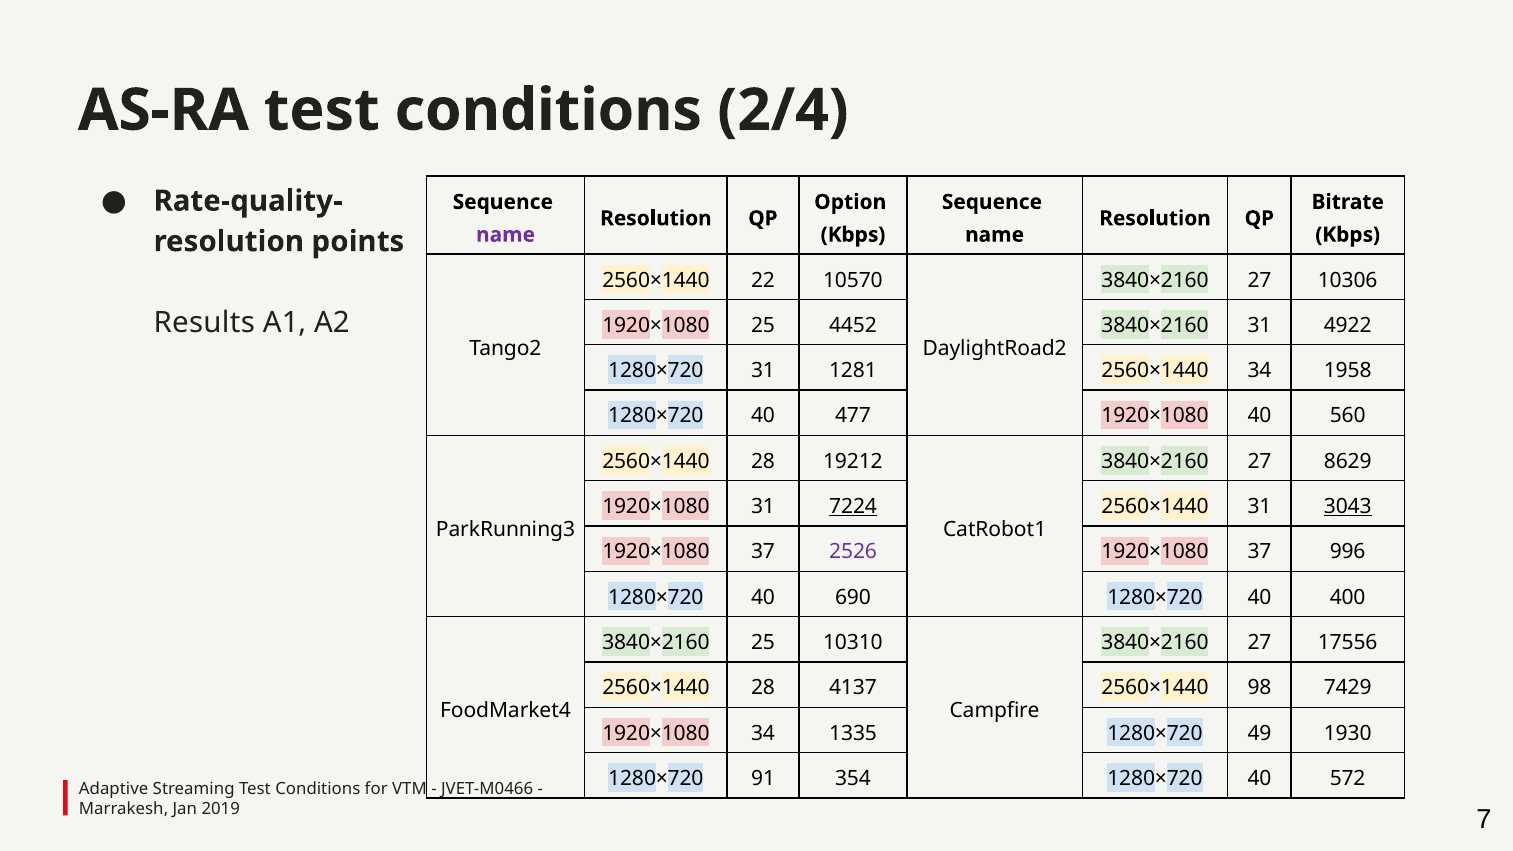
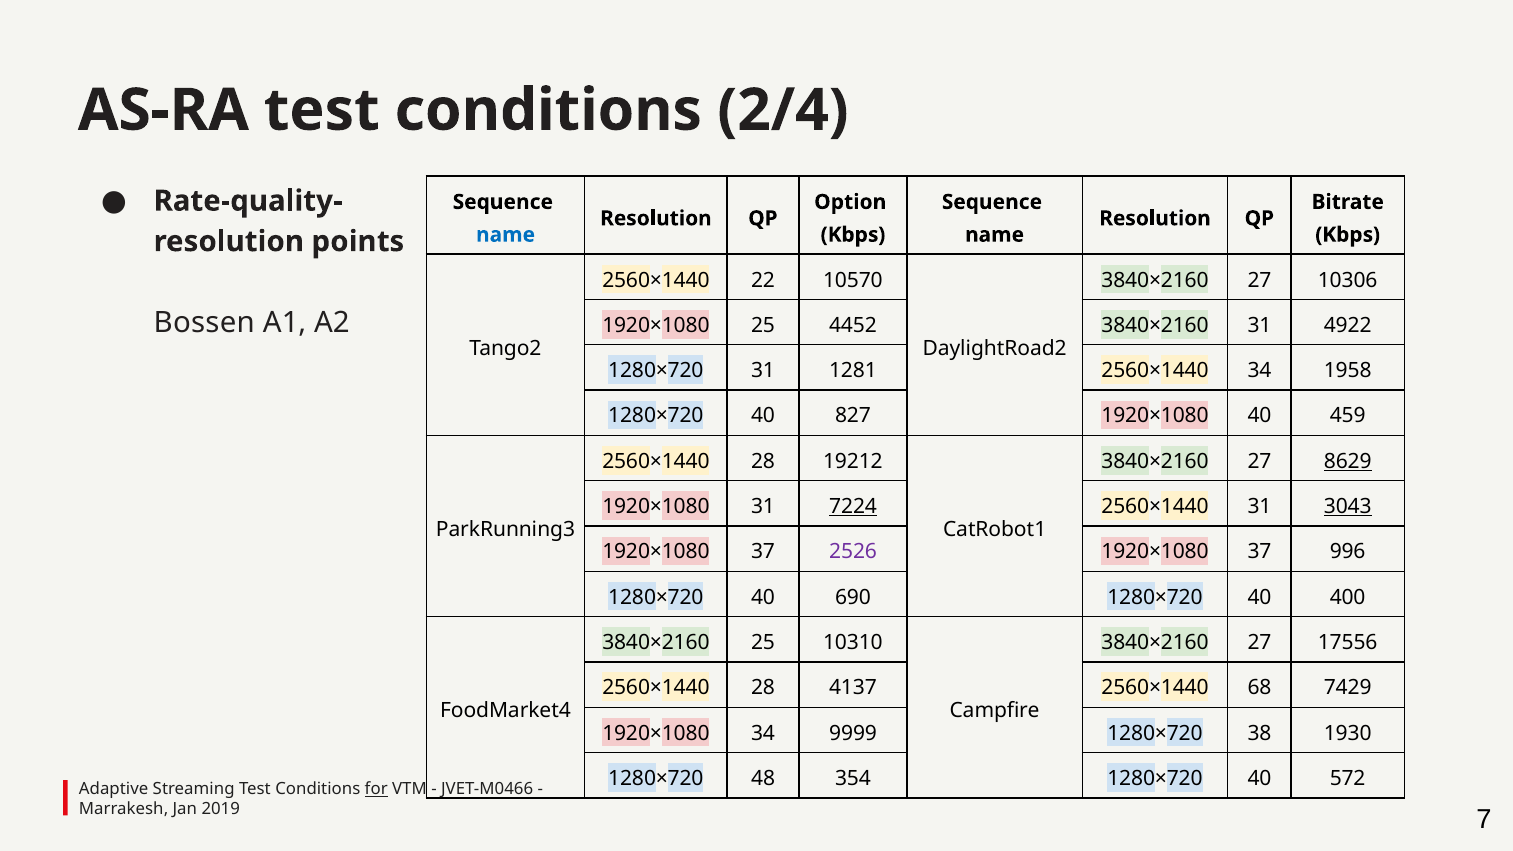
name at (506, 235) colour: purple -> blue
Results: Results -> Bossen
477: 477 -> 827
560: 560 -> 459
8629 underline: none -> present
98: 98 -> 68
1335: 1335 -> 9999
49: 49 -> 38
91: 91 -> 48
for underline: none -> present
